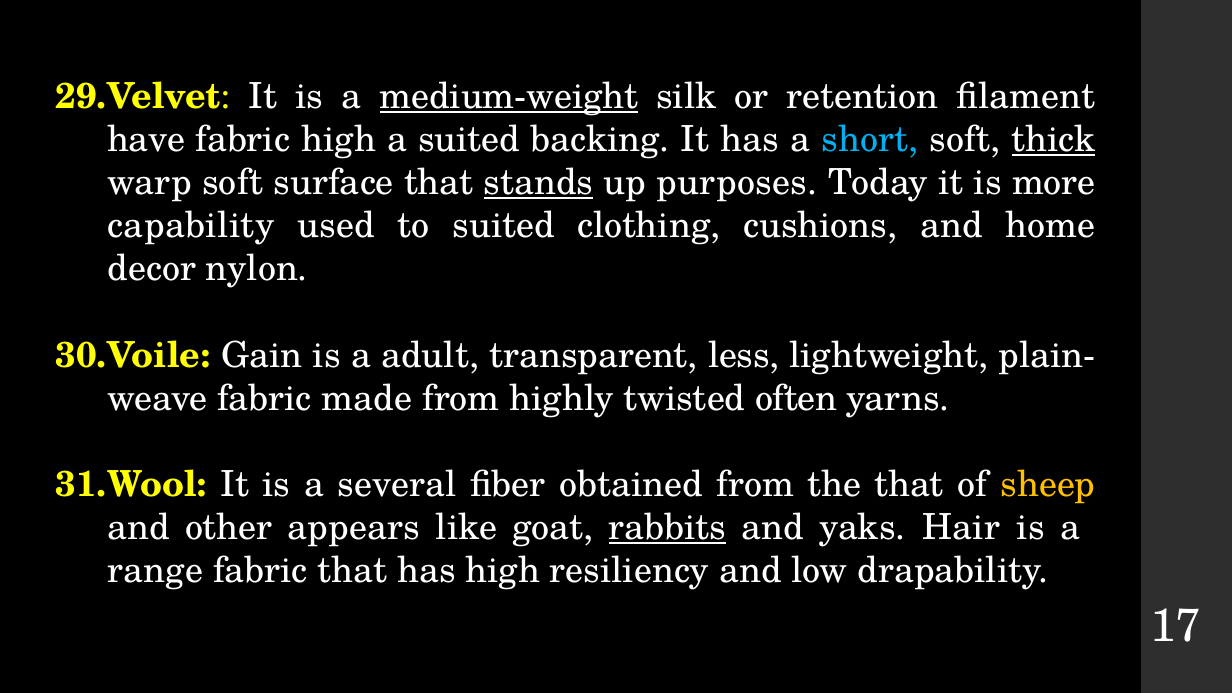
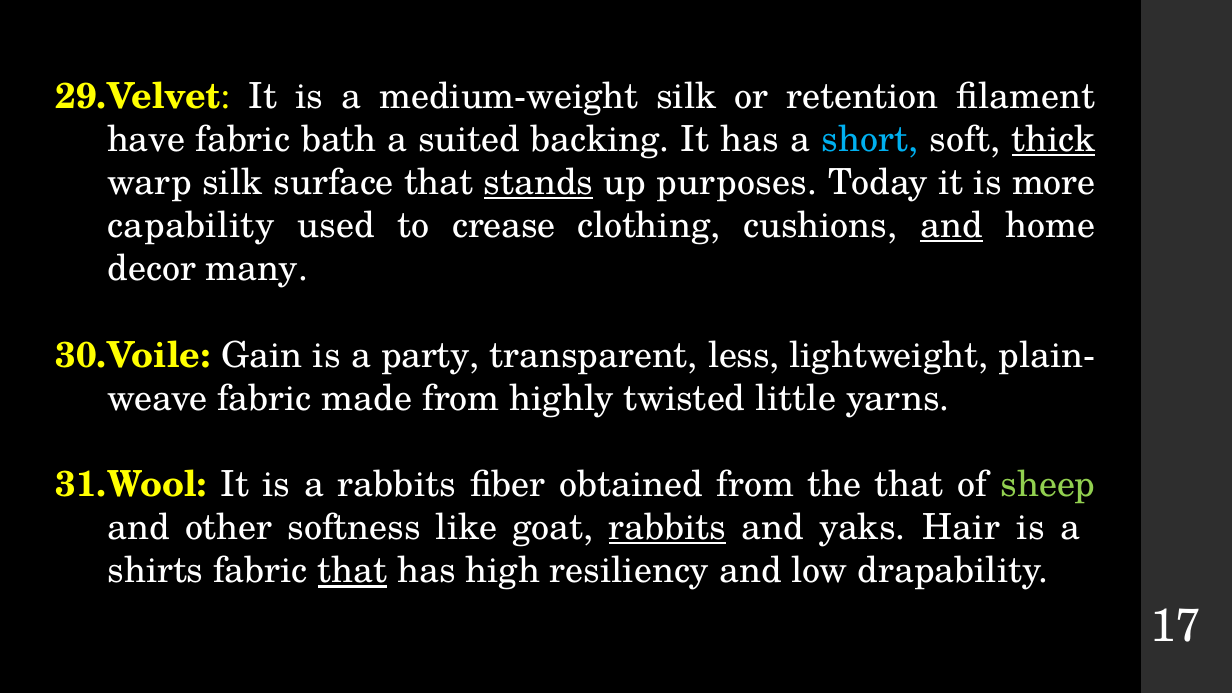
medium-weight underline: present -> none
fabric high: high -> bath
warp soft: soft -> silk
to suited: suited -> crease
and at (952, 226) underline: none -> present
nylon: nylon -> many
adult: adult -> party
often: often -> little
a several: several -> rabbits
sheep colour: yellow -> light green
appears: appears -> softness
range: range -> shirts
that at (352, 571) underline: none -> present
